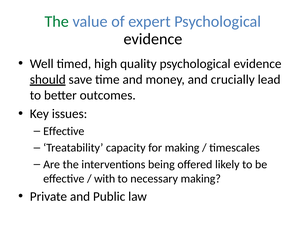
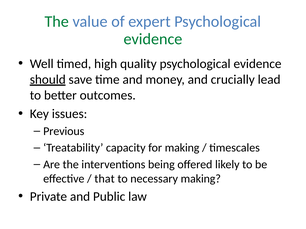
evidence at (153, 39) colour: black -> green
Effective at (64, 131): Effective -> Previous
with: with -> that
